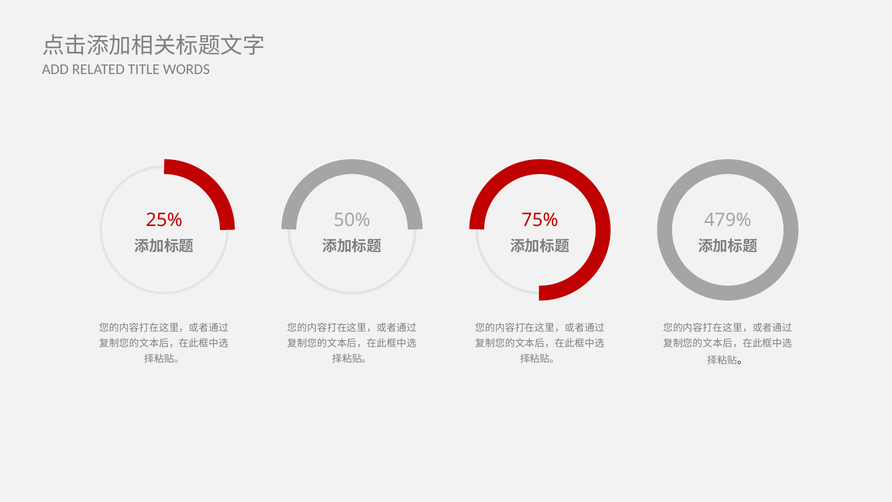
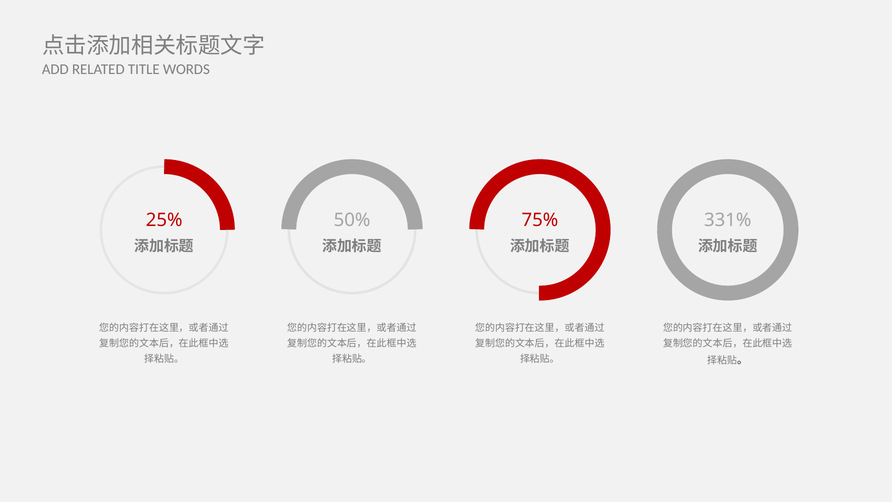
479%: 479% -> 331%
